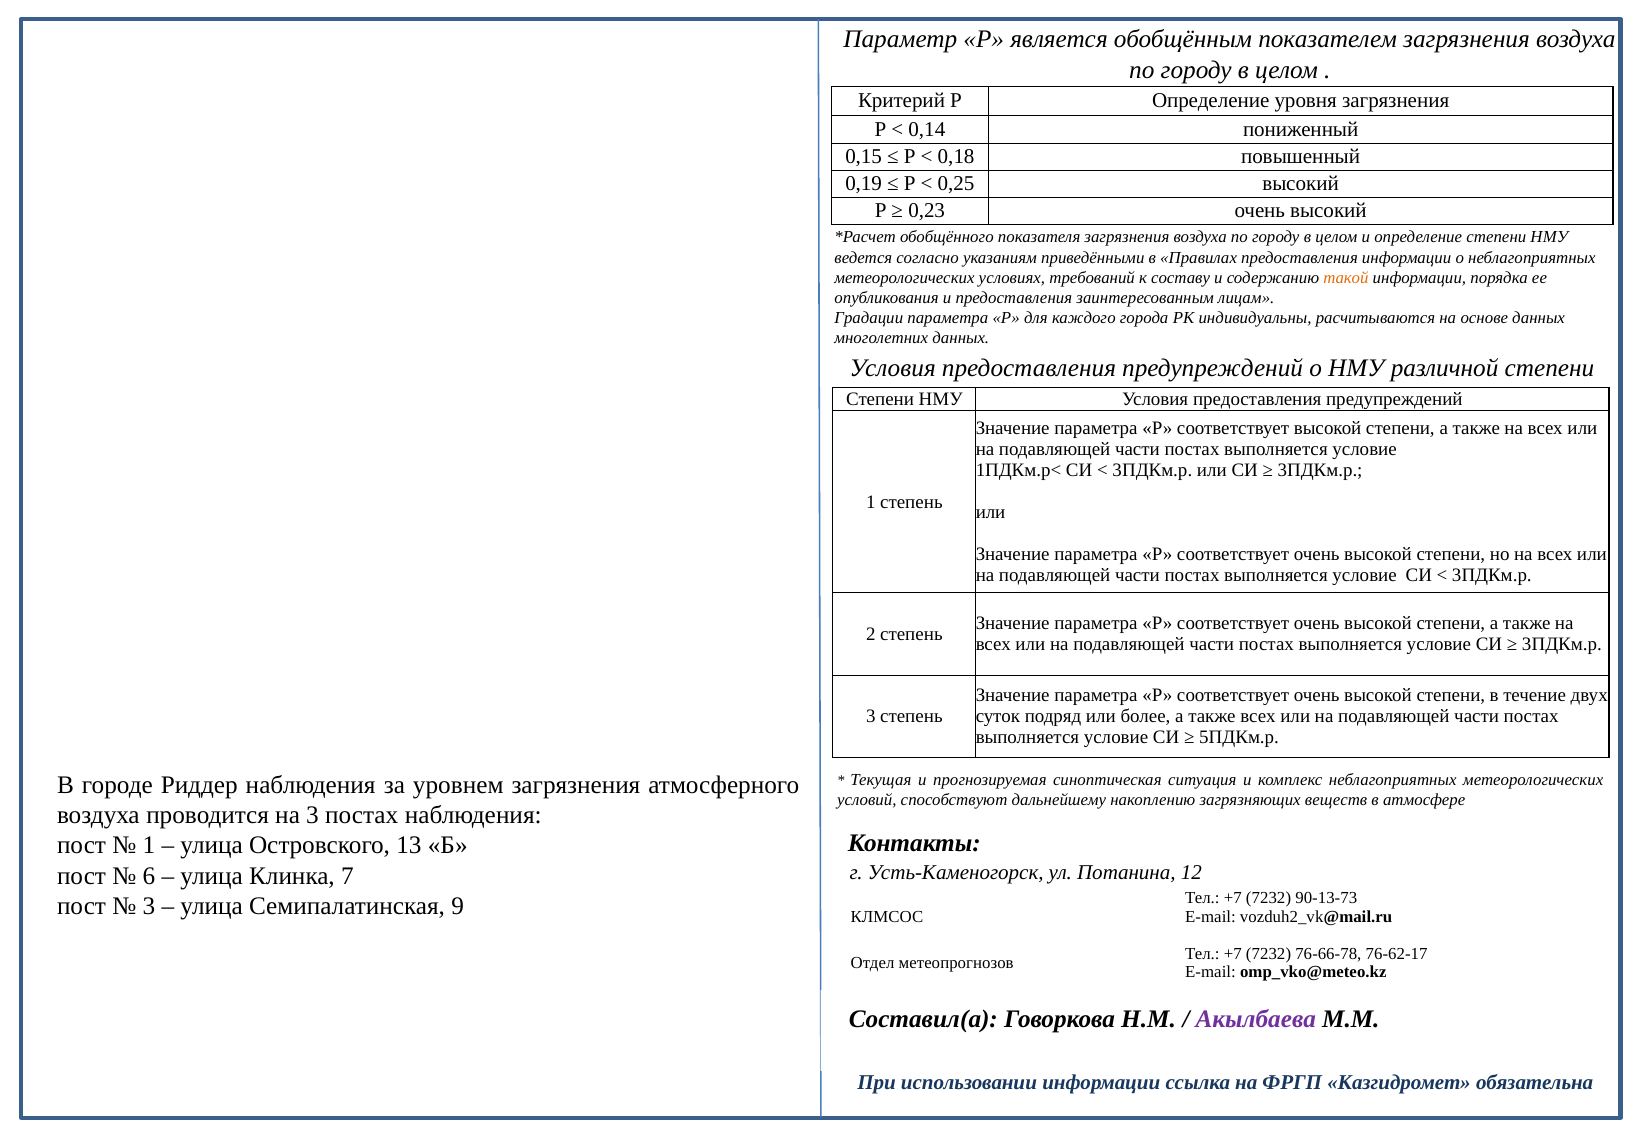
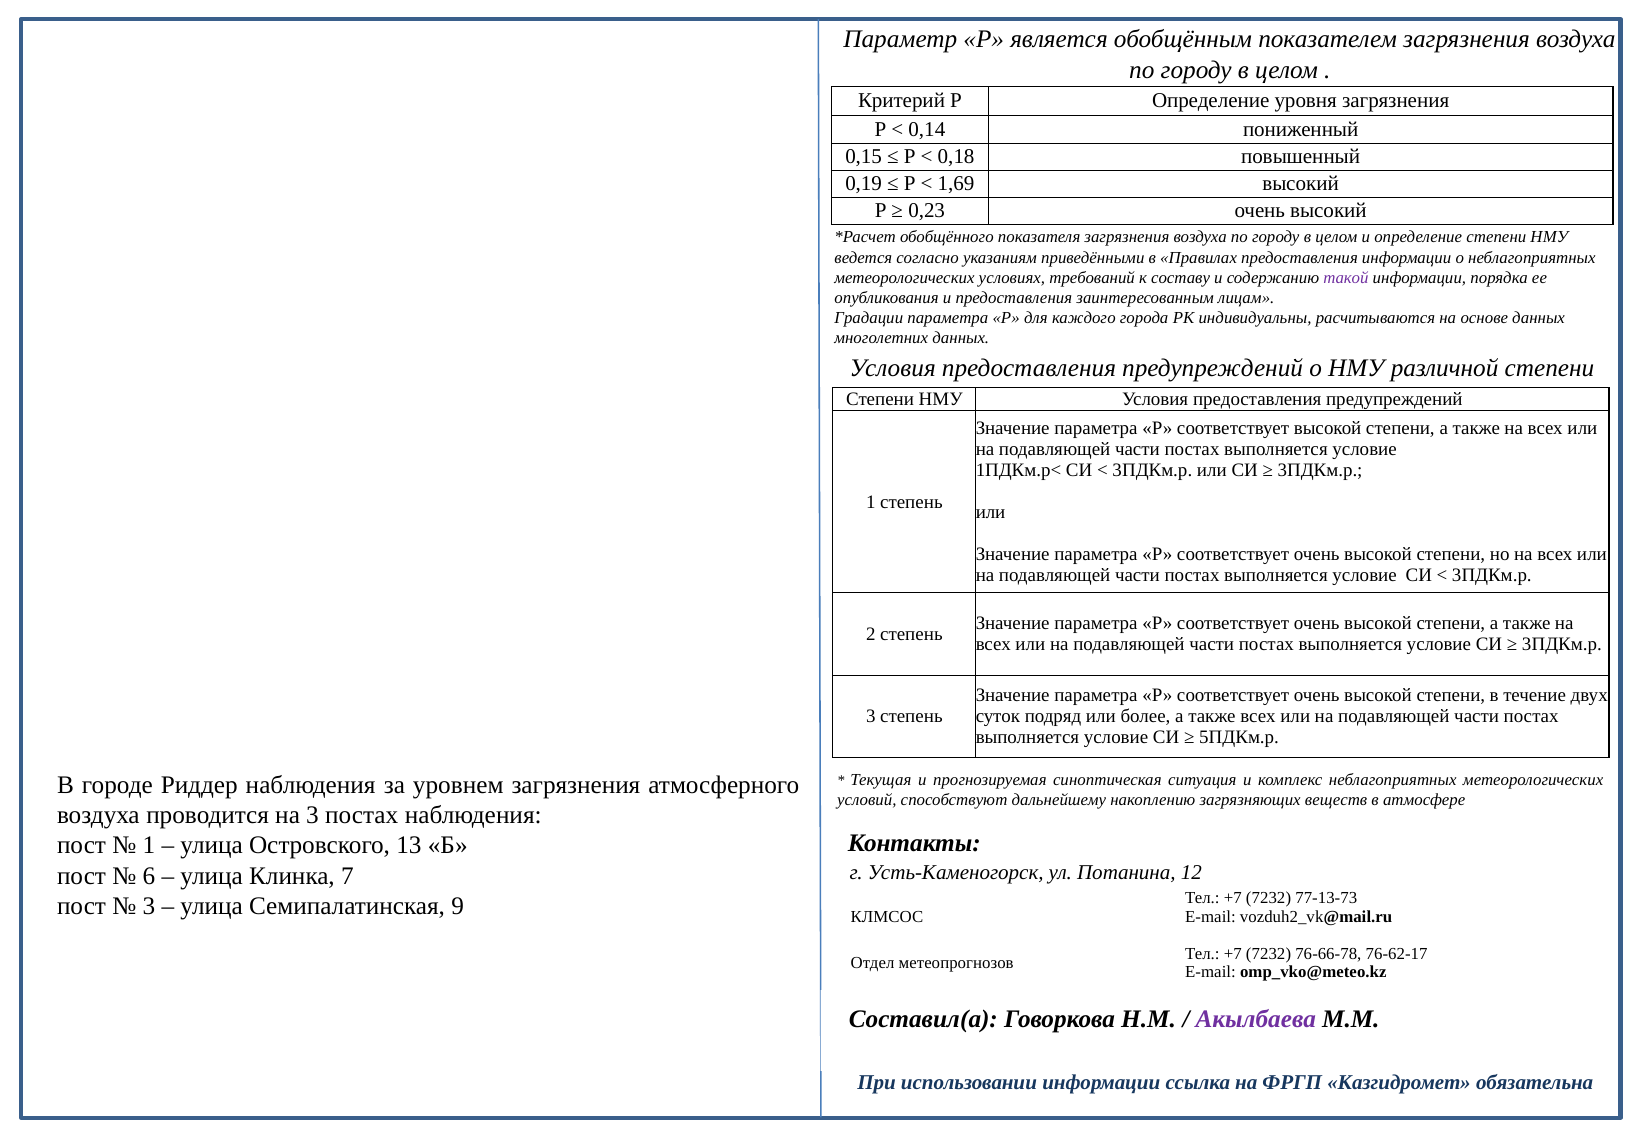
0,25: 0,25 -> 1,69
такой colour: orange -> purple
90-13-73: 90-13-73 -> 77-13-73
